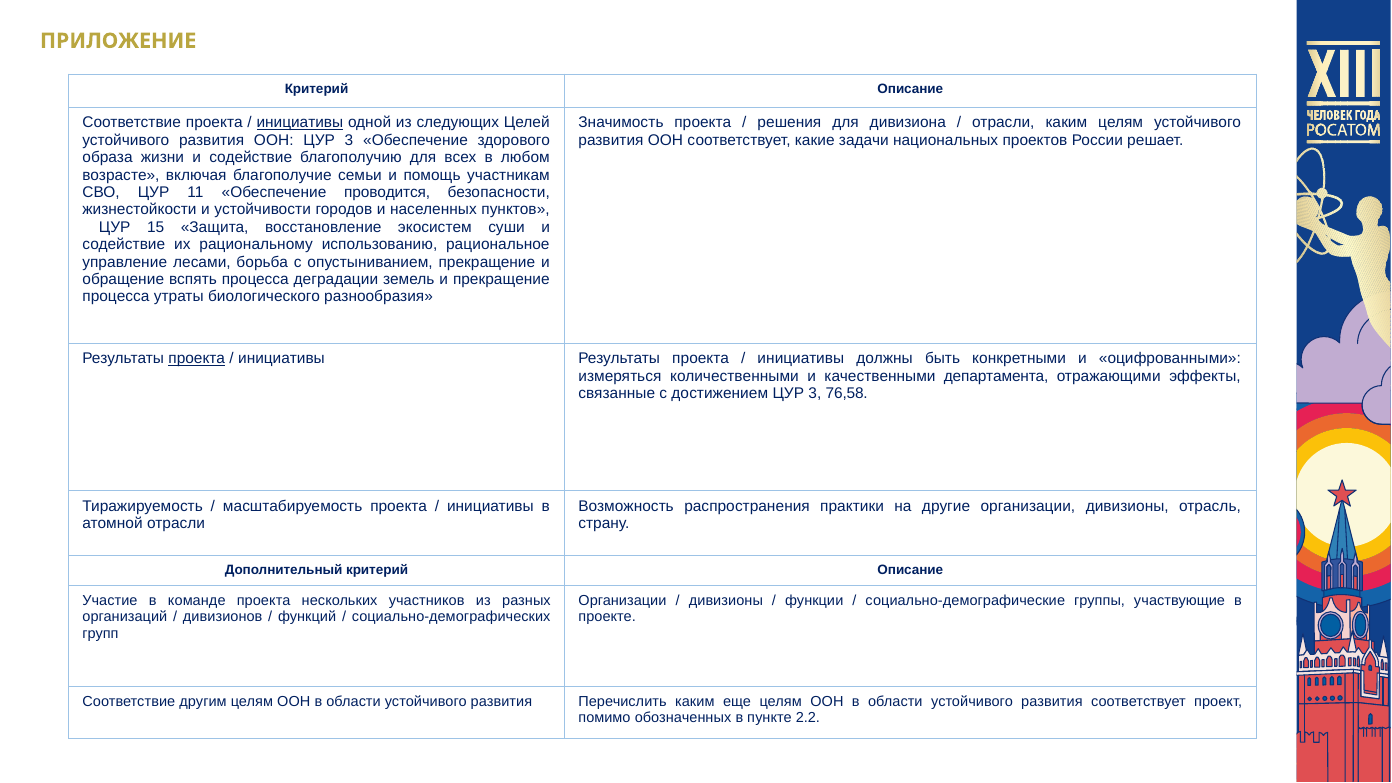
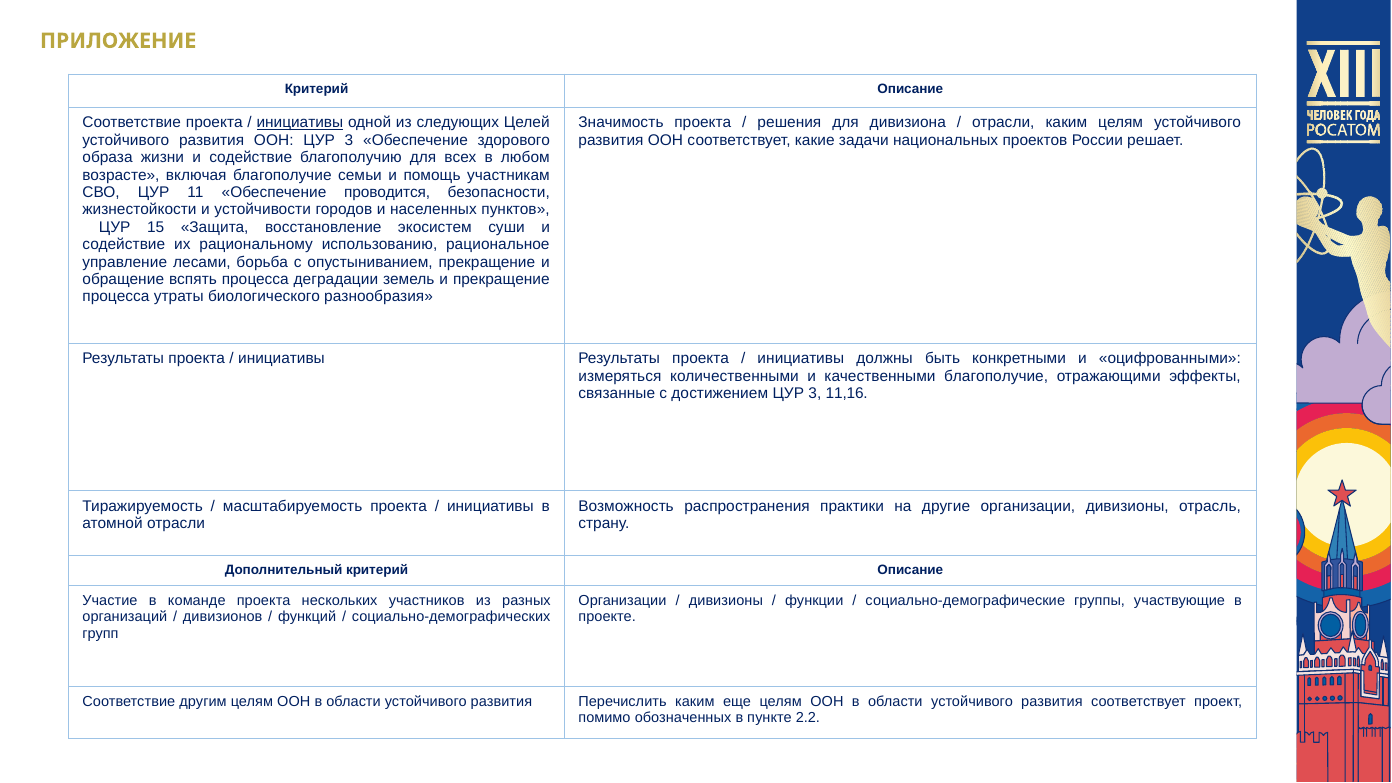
проекта at (197, 359) underline: present -> none
качественными департамента: департамента -> благополучие
76,58: 76,58 -> 11,16
